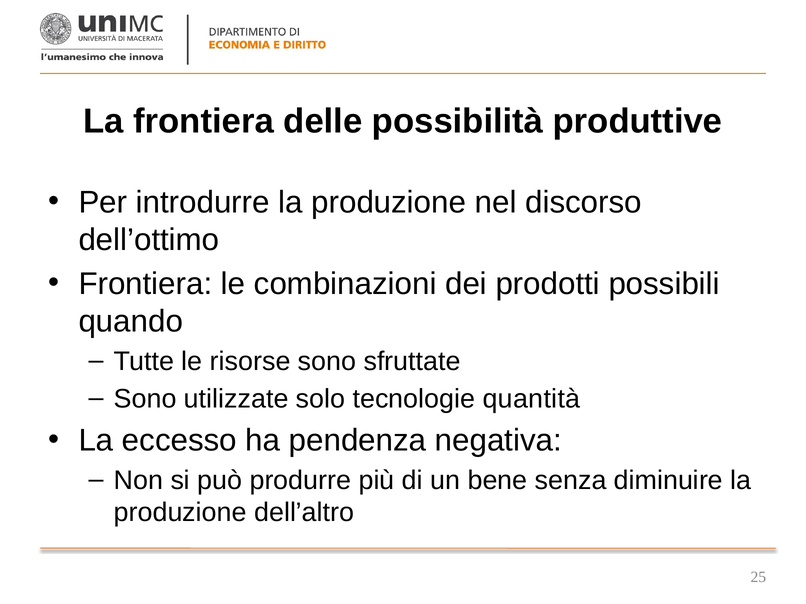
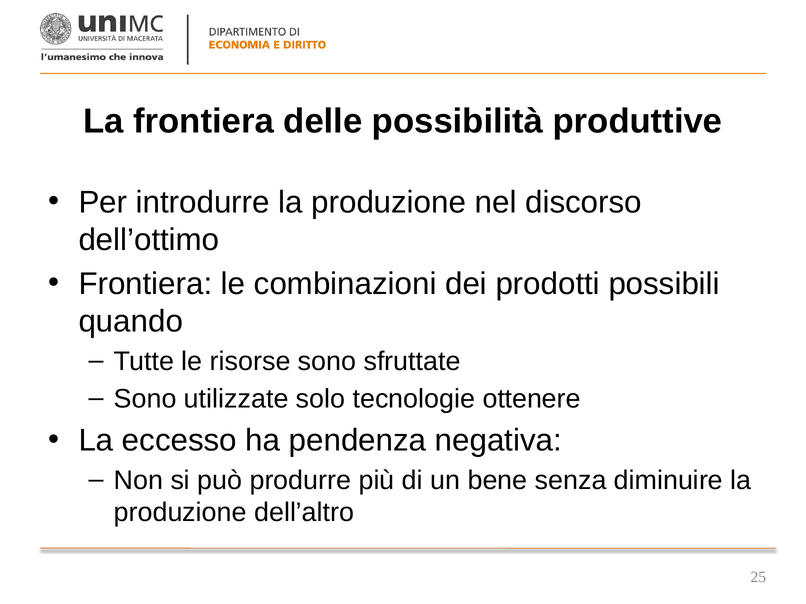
quantità: quantità -> ottenere
